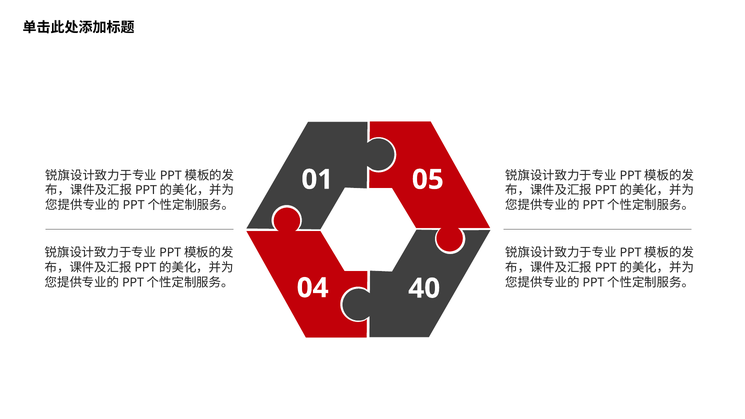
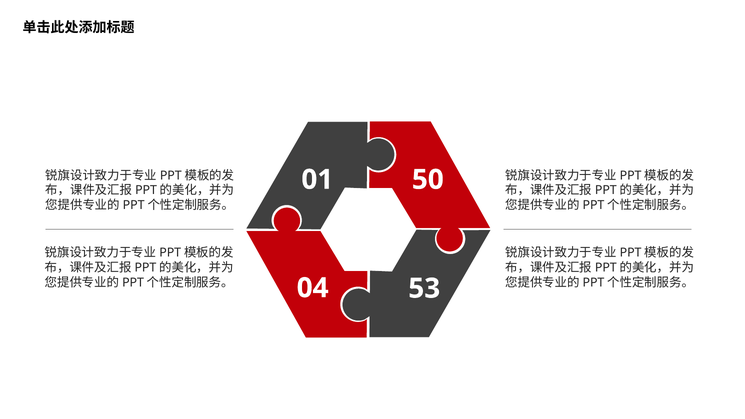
05: 05 -> 50
40: 40 -> 53
